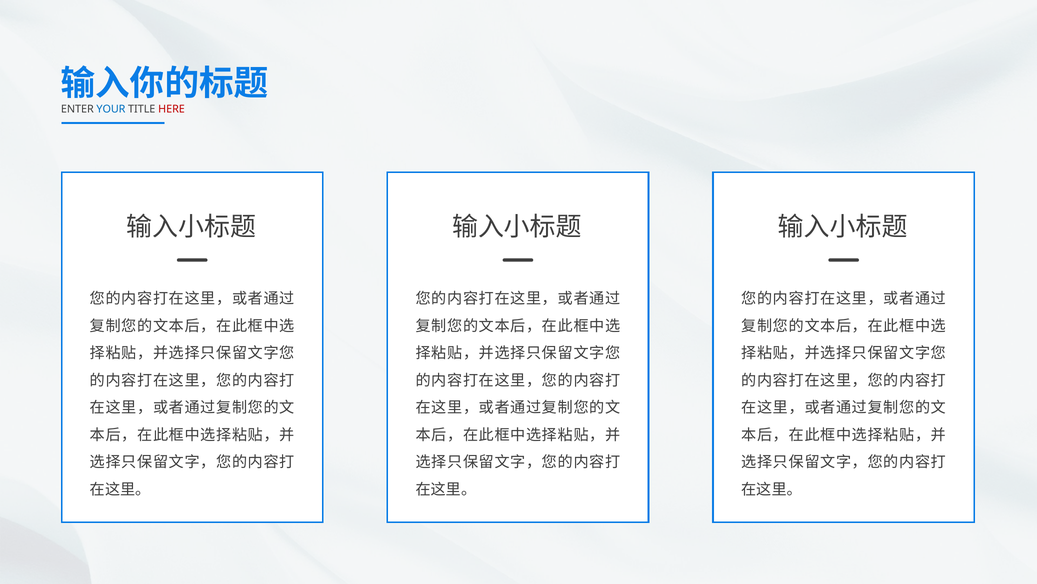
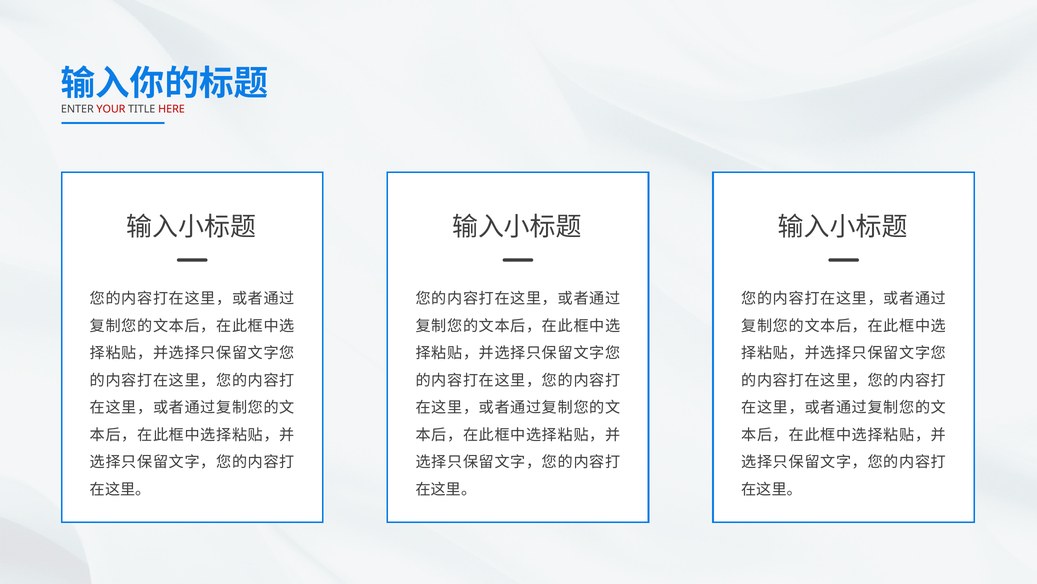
YOUR colour: blue -> red
